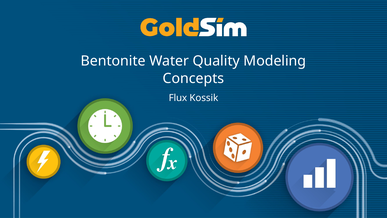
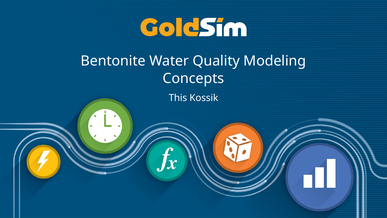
Flux: Flux -> This
